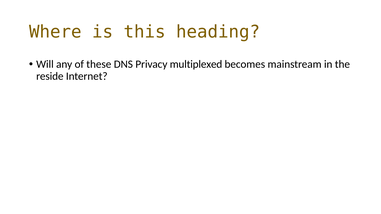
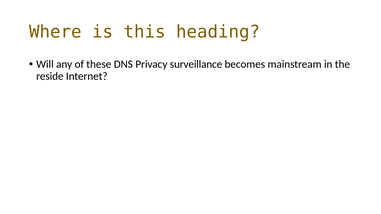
multiplexed: multiplexed -> surveillance
